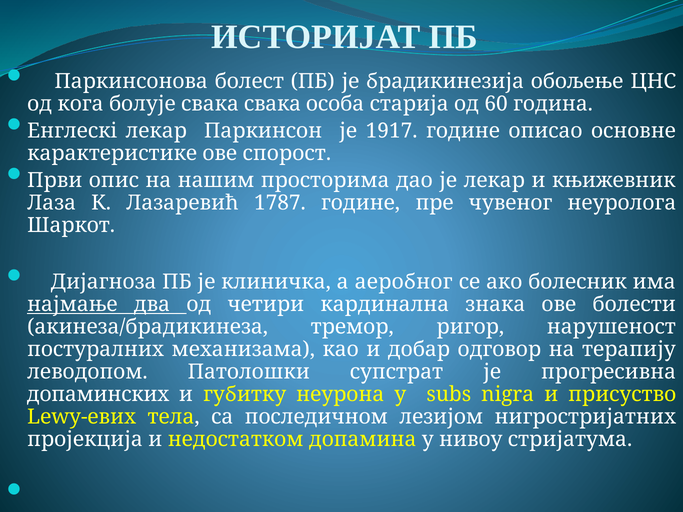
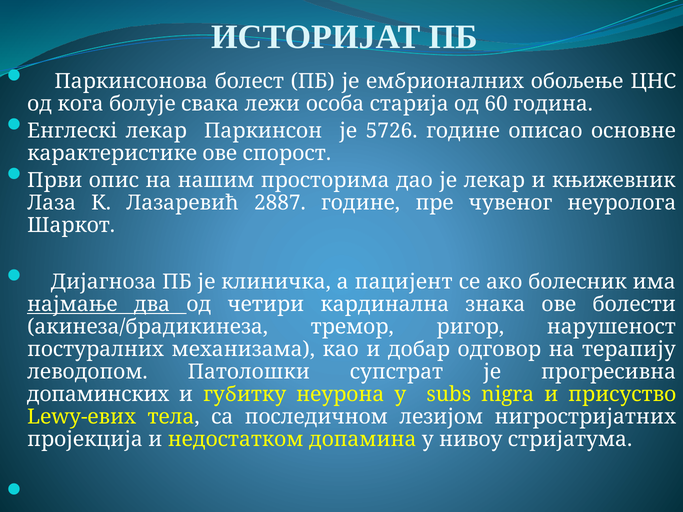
брадикинезија: брадикинезија -> ембрионалних
свака свака: свака -> лежи
1917: 1917 -> 5726
1787: 1787 -> 2887
аеробног: аеробног -> пацијент
